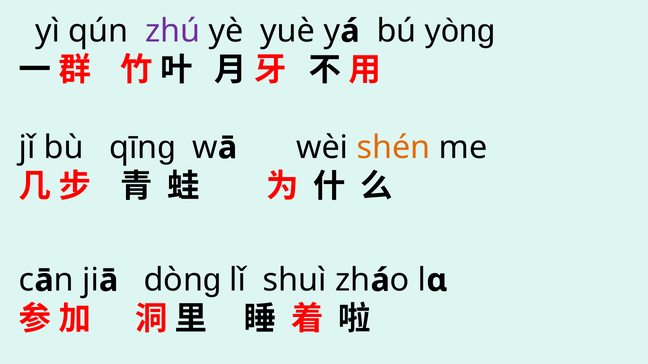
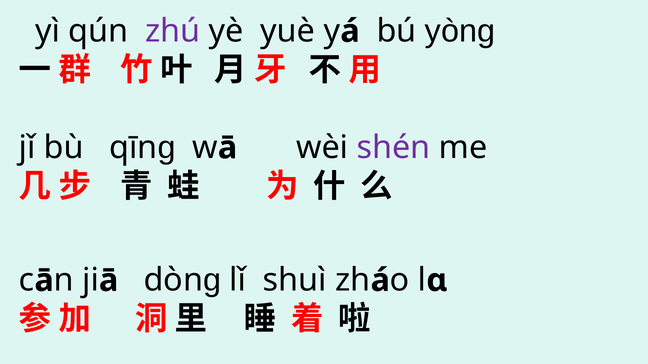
shén colour: orange -> purple
